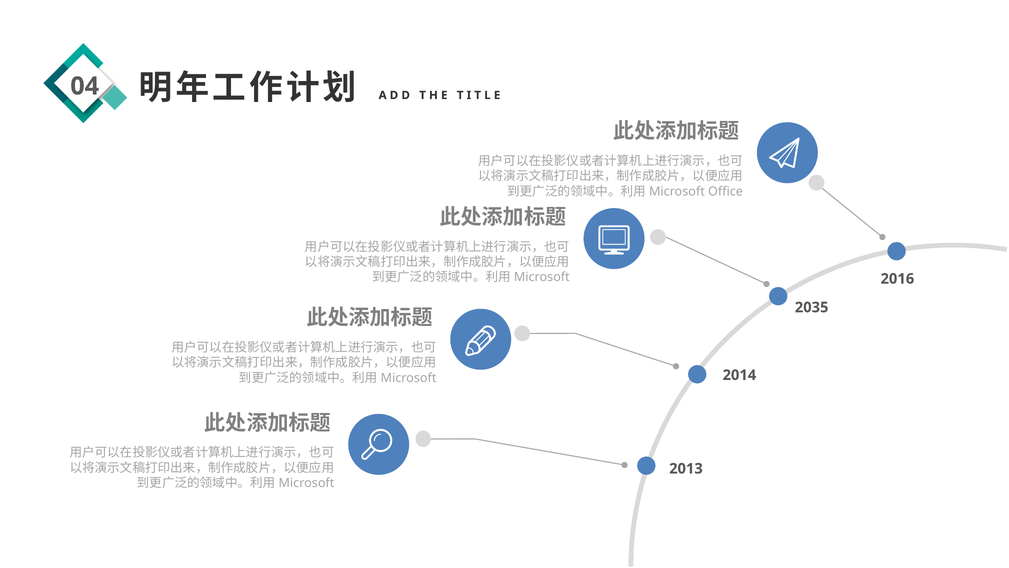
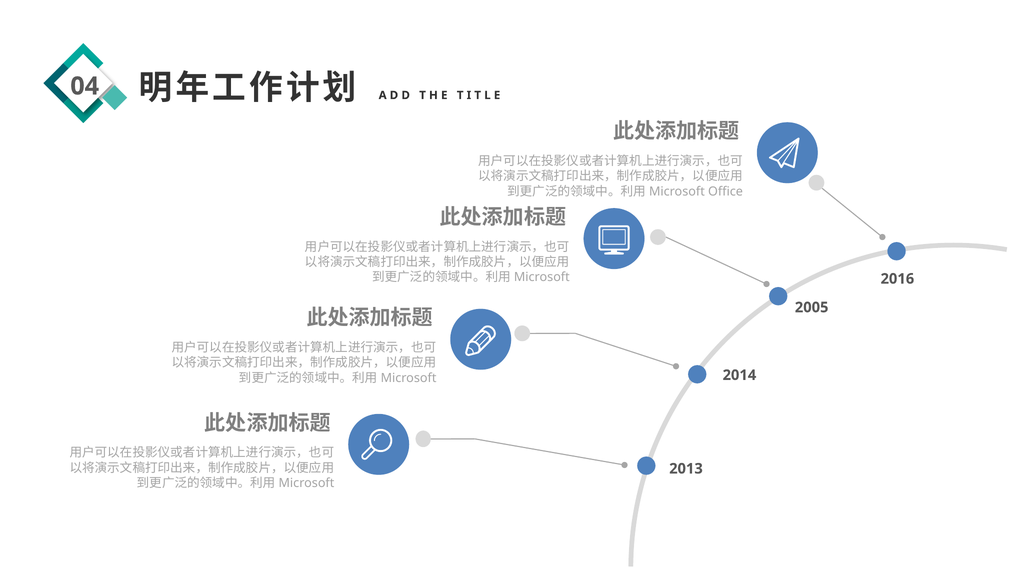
2035: 2035 -> 2005
